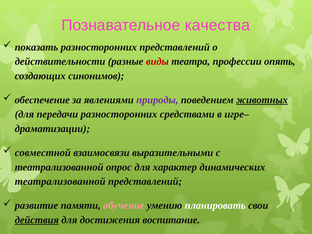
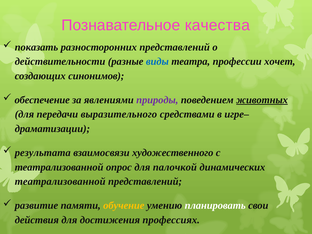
виды colour: red -> blue
опять: опять -> хочет
передачи разносторонних: разносторонних -> выразительного
совместной: совместной -> результата
выразительными: выразительными -> художественного
характер: характер -> палочкой
обучение colour: pink -> yellow
действия underline: present -> none
воспитание: воспитание -> профессиях
